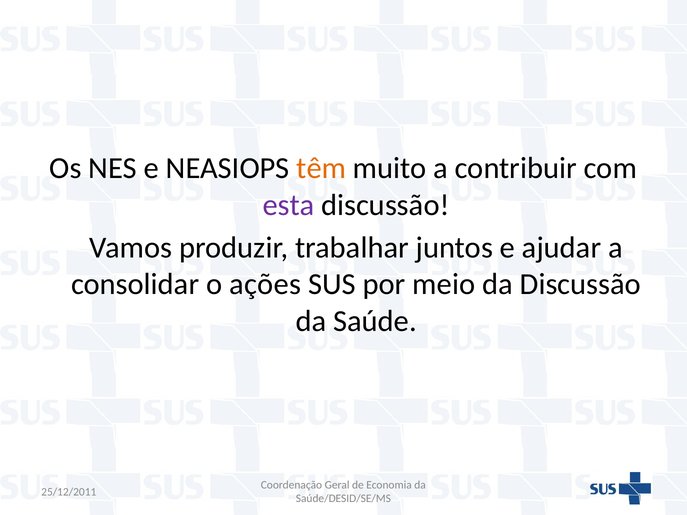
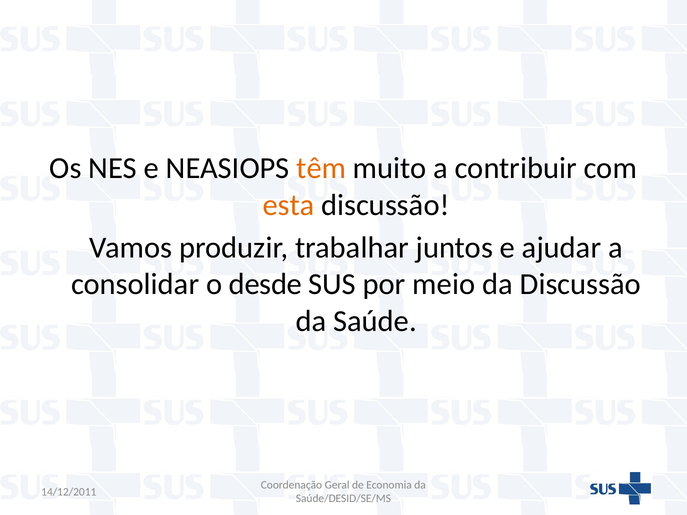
esta colour: purple -> orange
ações: ações -> desde
25/12/2011: 25/12/2011 -> 14/12/2011
